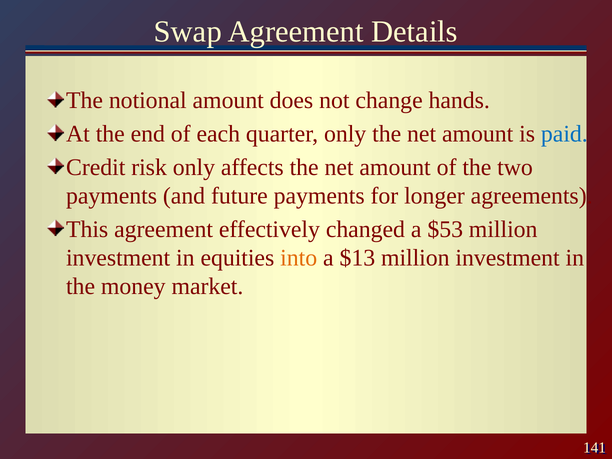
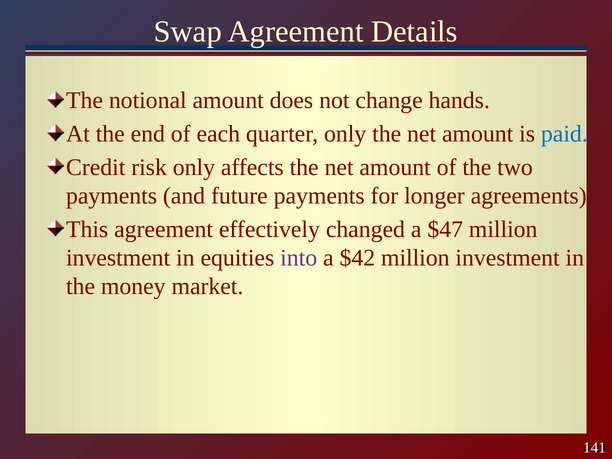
$53: $53 -> $47
into colour: orange -> purple
$13: $13 -> $42
